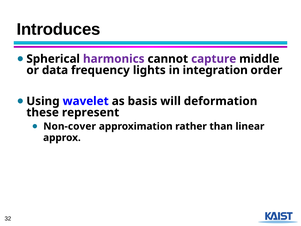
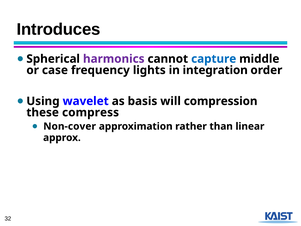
capture colour: purple -> blue
data: data -> case
deformation: deformation -> compression
represent: represent -> compress
